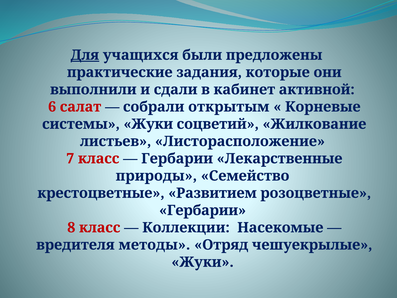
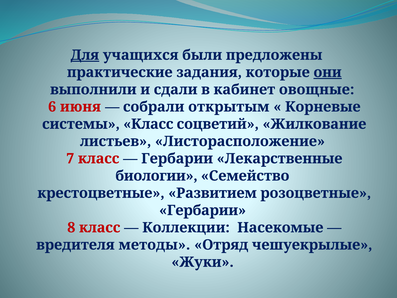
они underline: none -> present
активной: активной -> овощные
салат: салат -> июня
системы Жуки: Жуки -> Класс
природы: природы -> биологии
